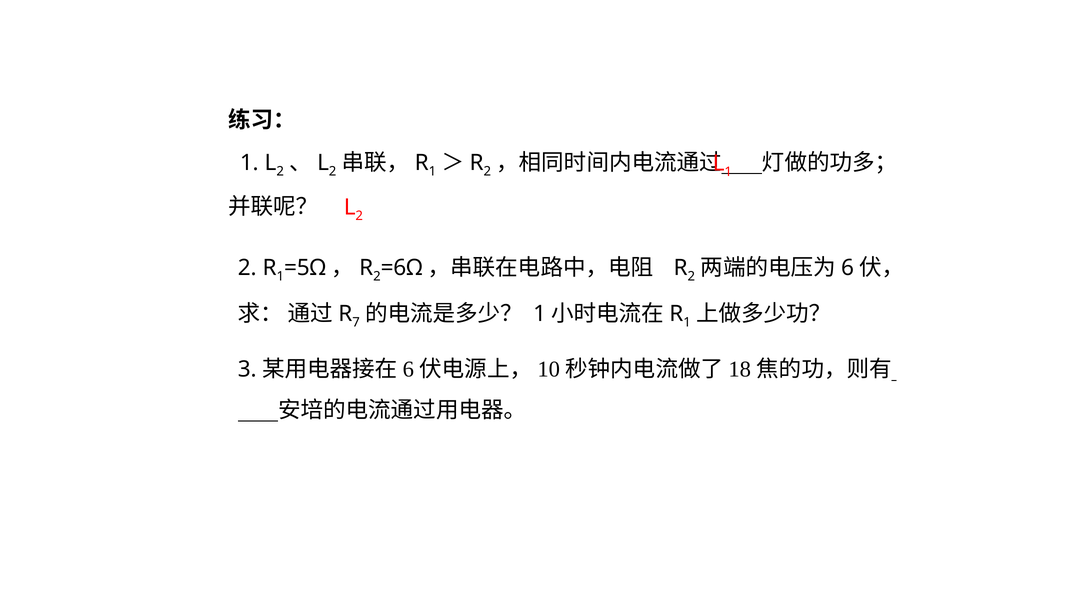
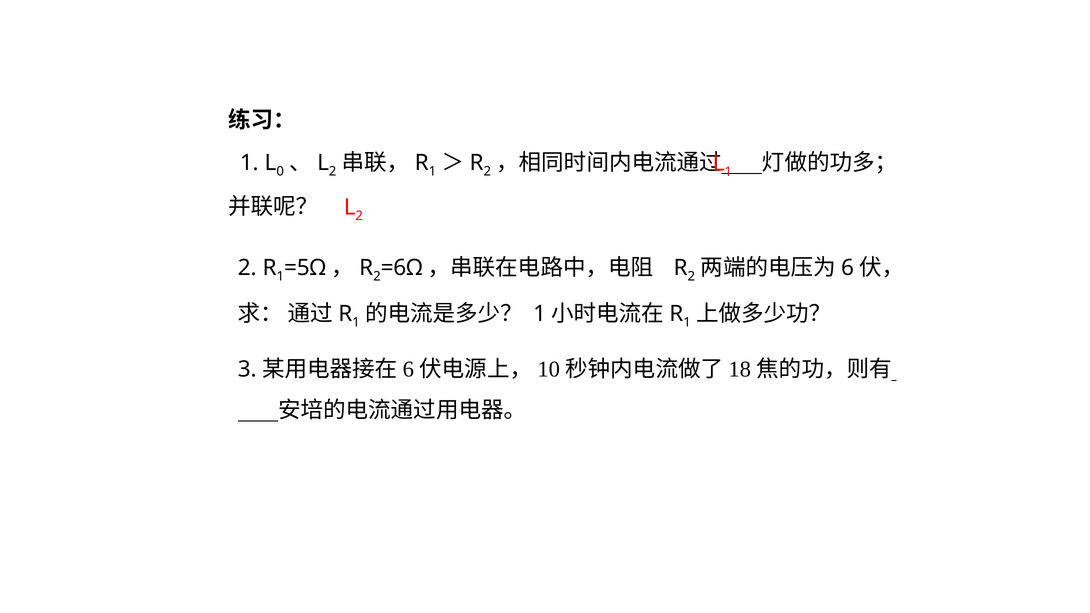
2 at (280, 171): 2 -> 0
7 at (356, 323): 7 -> 1
